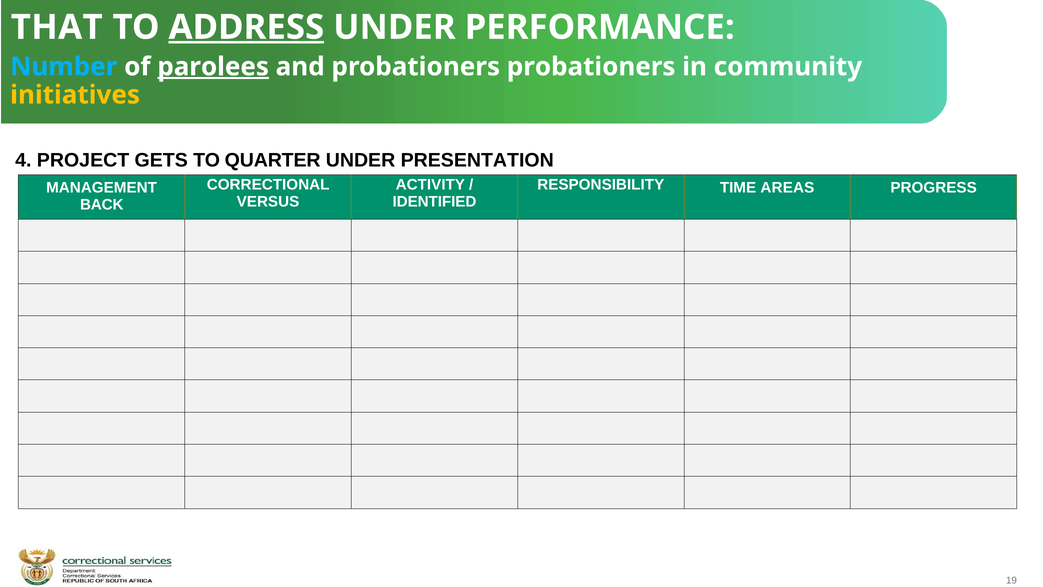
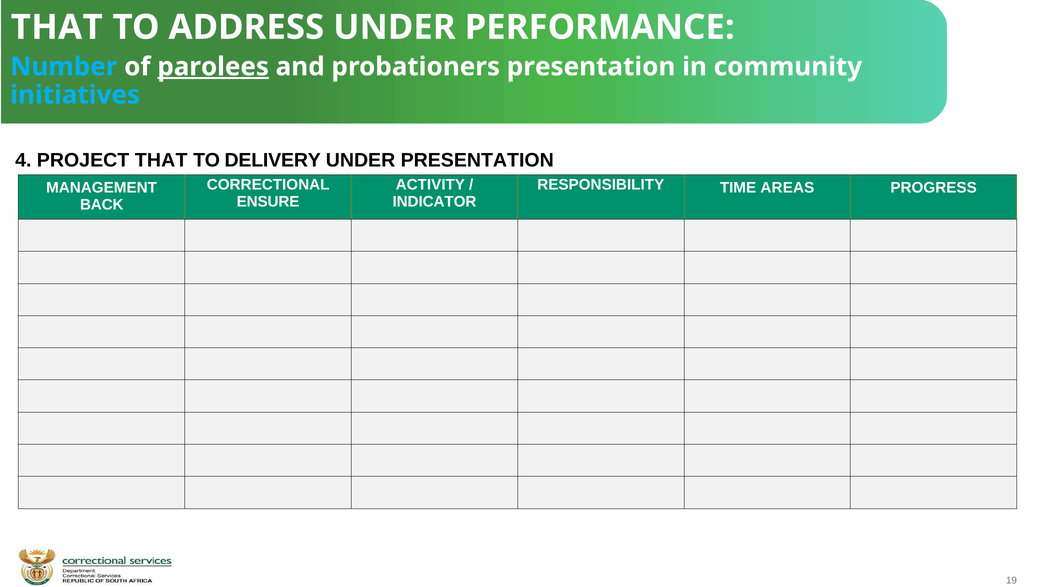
ADDRESS underline: present -> none
probationers probationers: probationers -> presentation
initiatives colour: yellow -> light blue
PROJECT GETS: GETS -> THAT
QUARTER: QUARTER -> DELIVERY
VERSUS: VERSUS -> ENSURE
IDENTIFIED: IDENTIFIED -> INDICATOR
